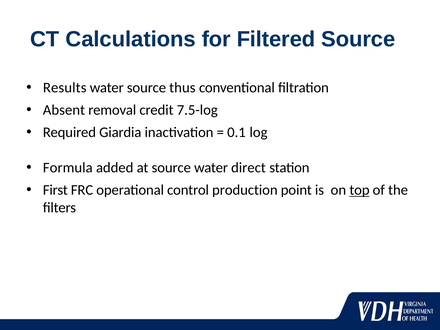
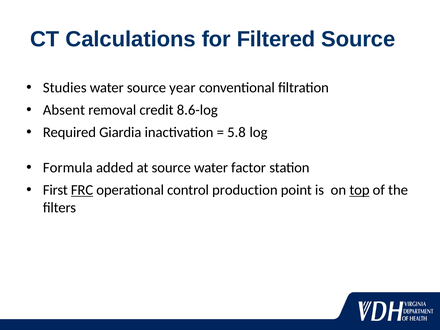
Results: Results -> Studies
thus: thus -> year
7.5-log: 7.5-log -> 8.6-log
0.1: 0.1 -> 5.8
direct: direct -> factor
FRC underline: none -> present
